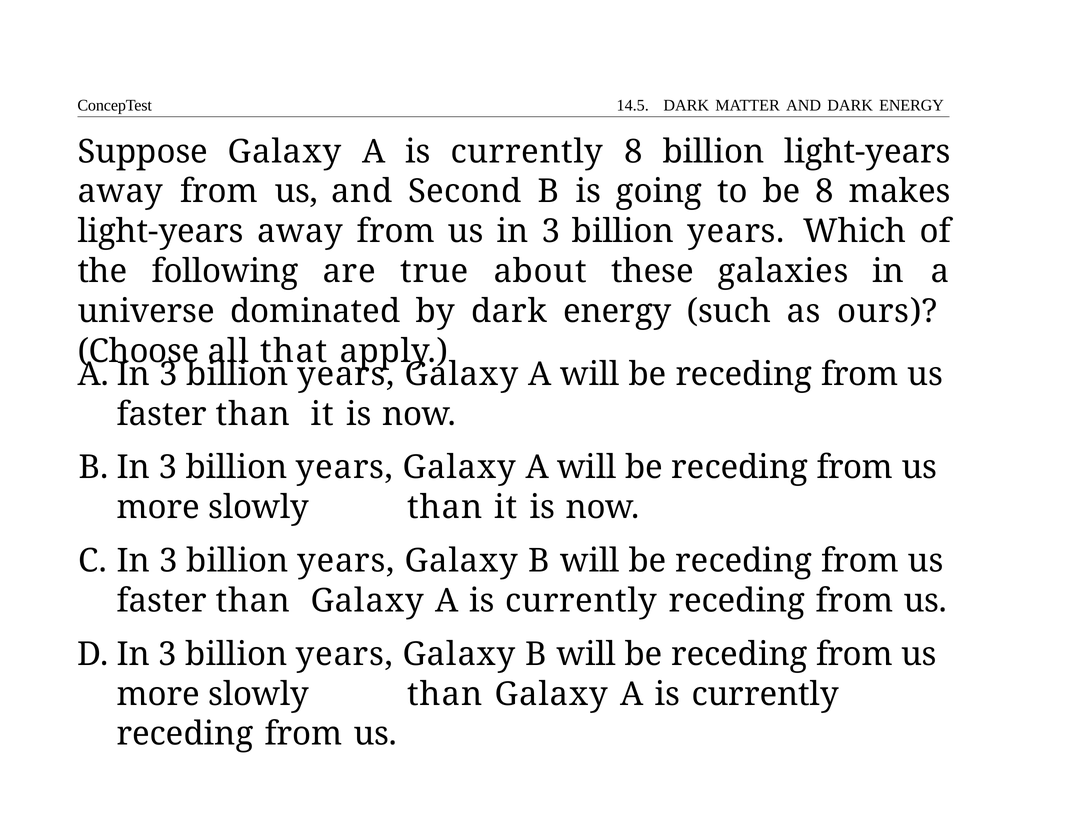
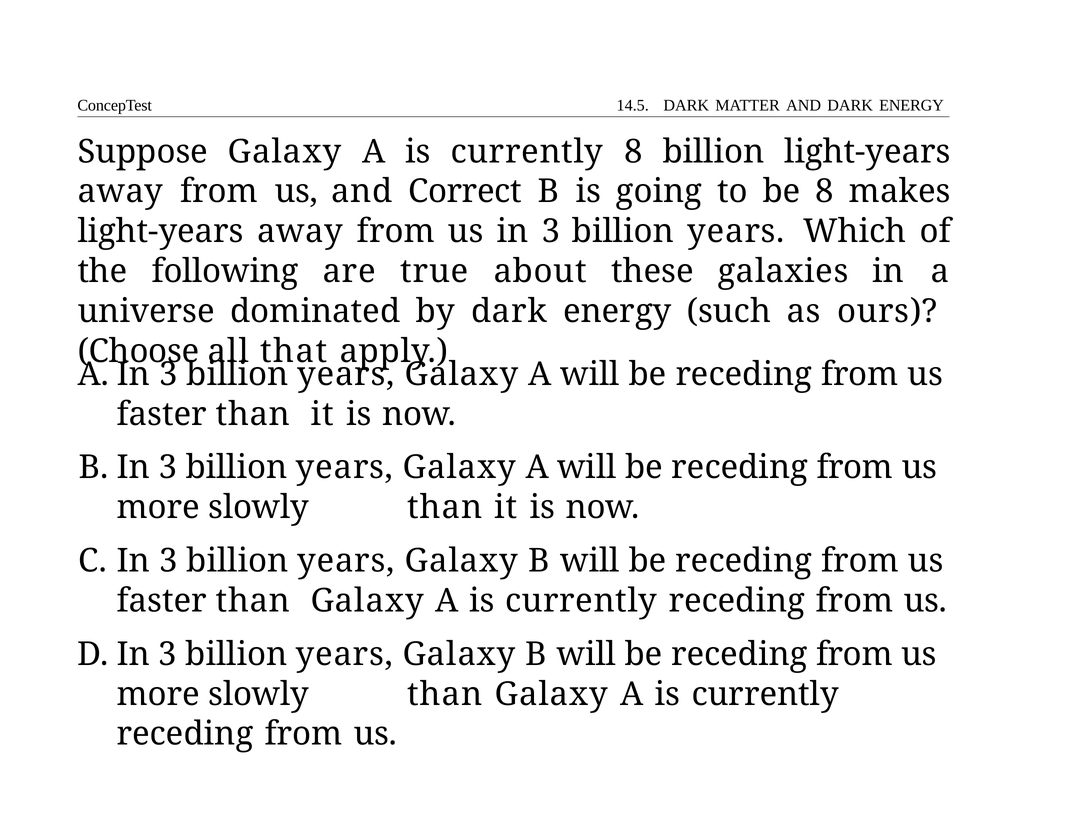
Second: Second -> Correct
